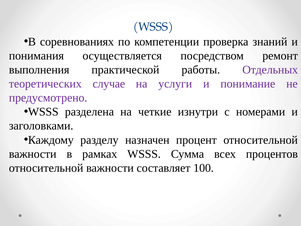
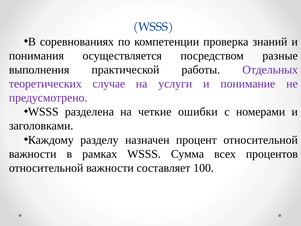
ремонт: ремонт -> разные
изнутри: изнутри -> ошибки
